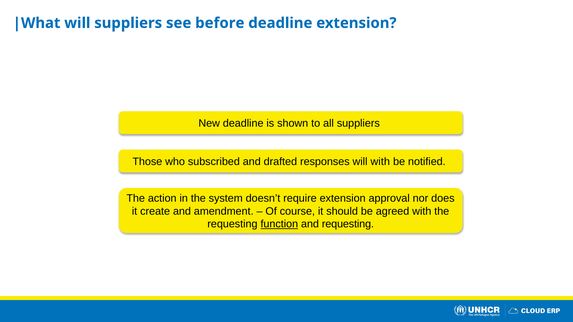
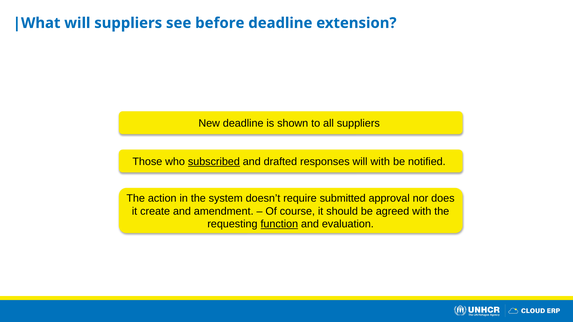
subscribed underline: none -> present
require extension: extension -> submitted
and requesting: requesting -> evaluation
